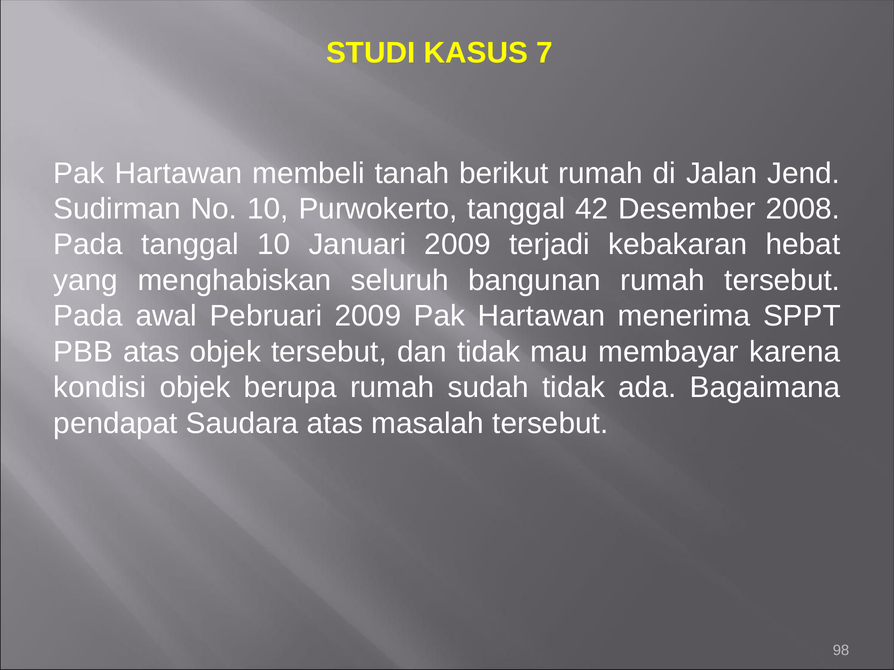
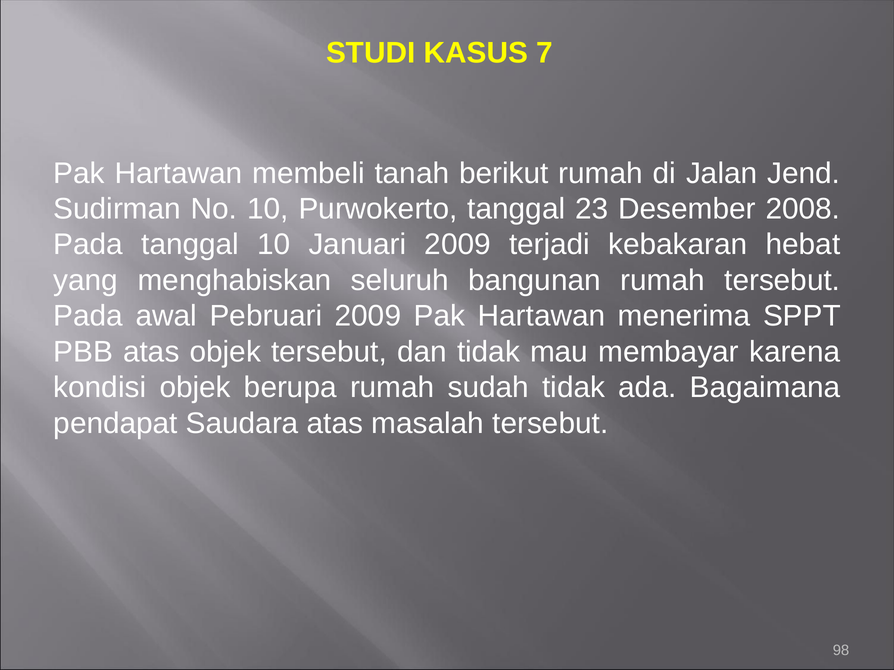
42: 42 -> 23
